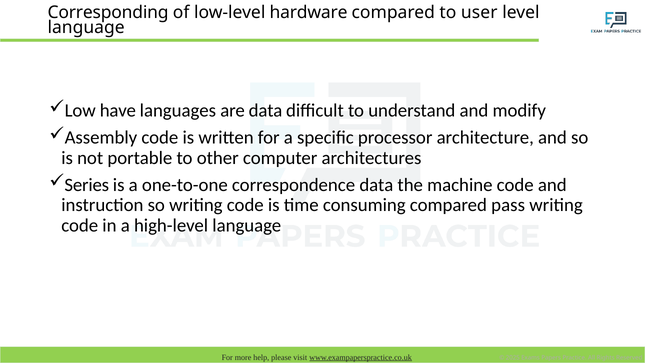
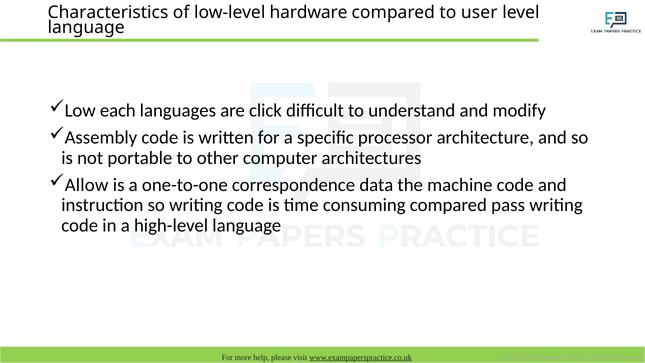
Corresponding: Corresponding -> Characteristics
have: have -> each
are data: data -> click
Series: Series -> Allow
